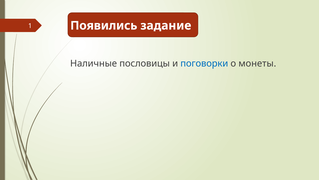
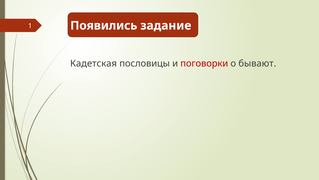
Наличные: Наличные -> Кадетская
поговорки colour: blue -> red
монеты: монеты -> бывают
